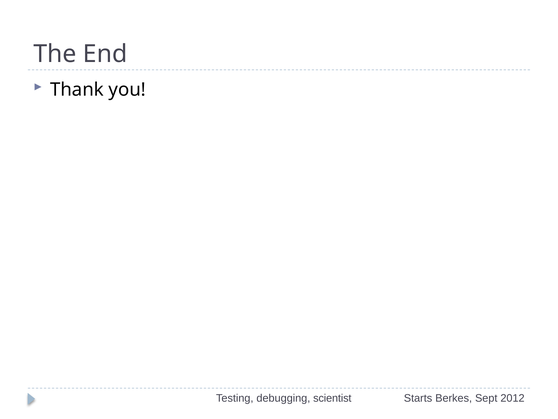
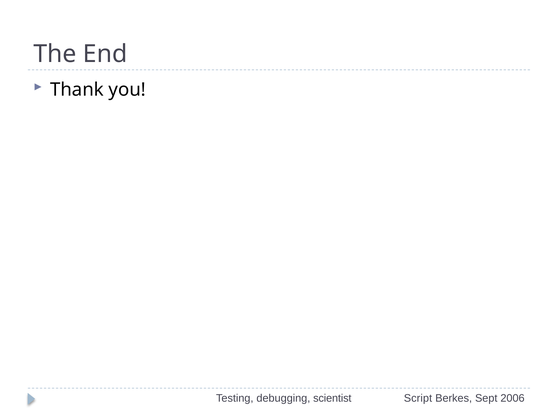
Starts: Starts -> Script
2012: 2012 -> 2006
